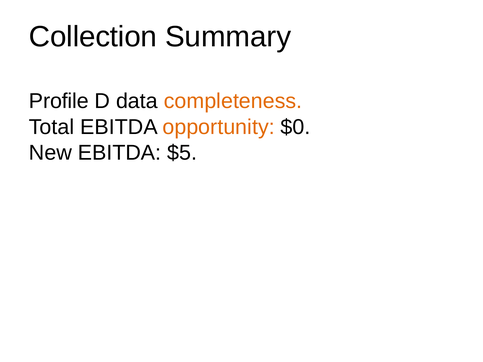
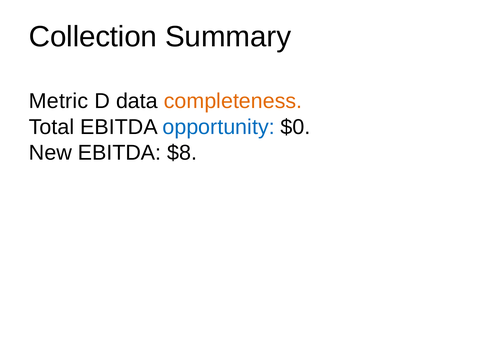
Profile: Profile -> Metric
opportunity colour: orange -> blue
$5: $5 -> $8
